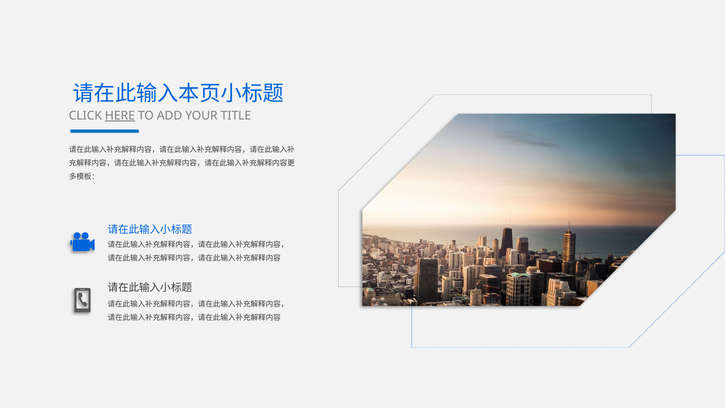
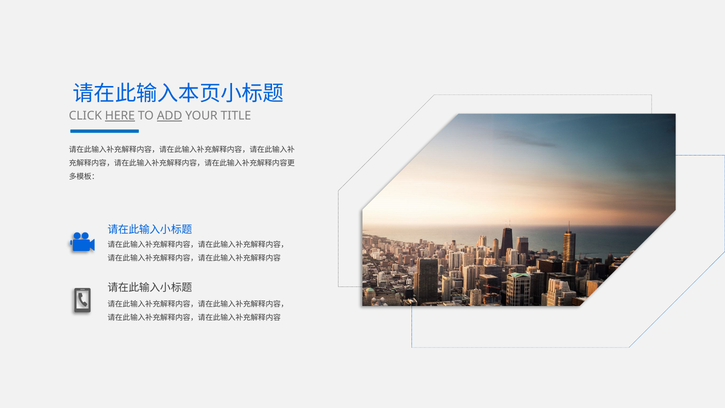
ADD underline: none -> present
